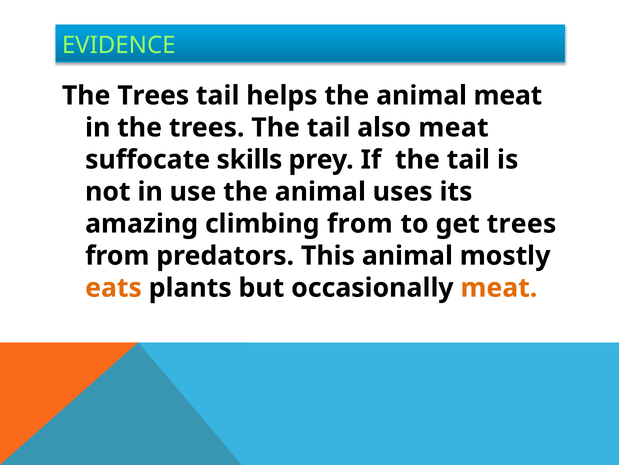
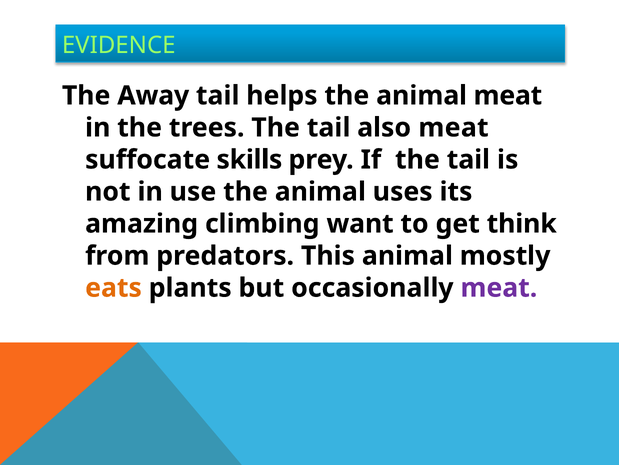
Trees at (153, 95): Trees -> Away
climbing from: from -> want
get trees: trees -> think
meat at (499, 287) colour: orange -> purple
